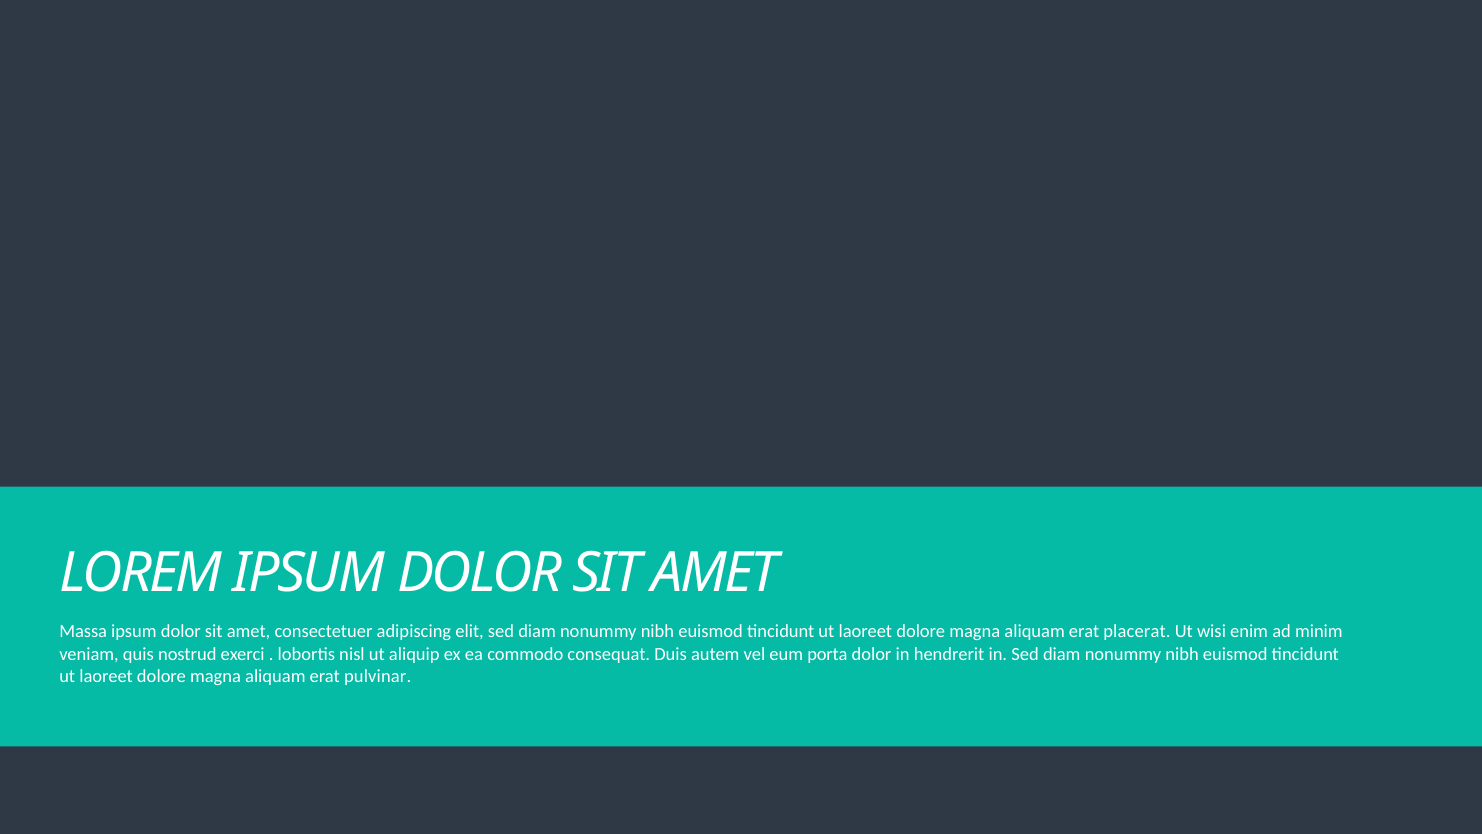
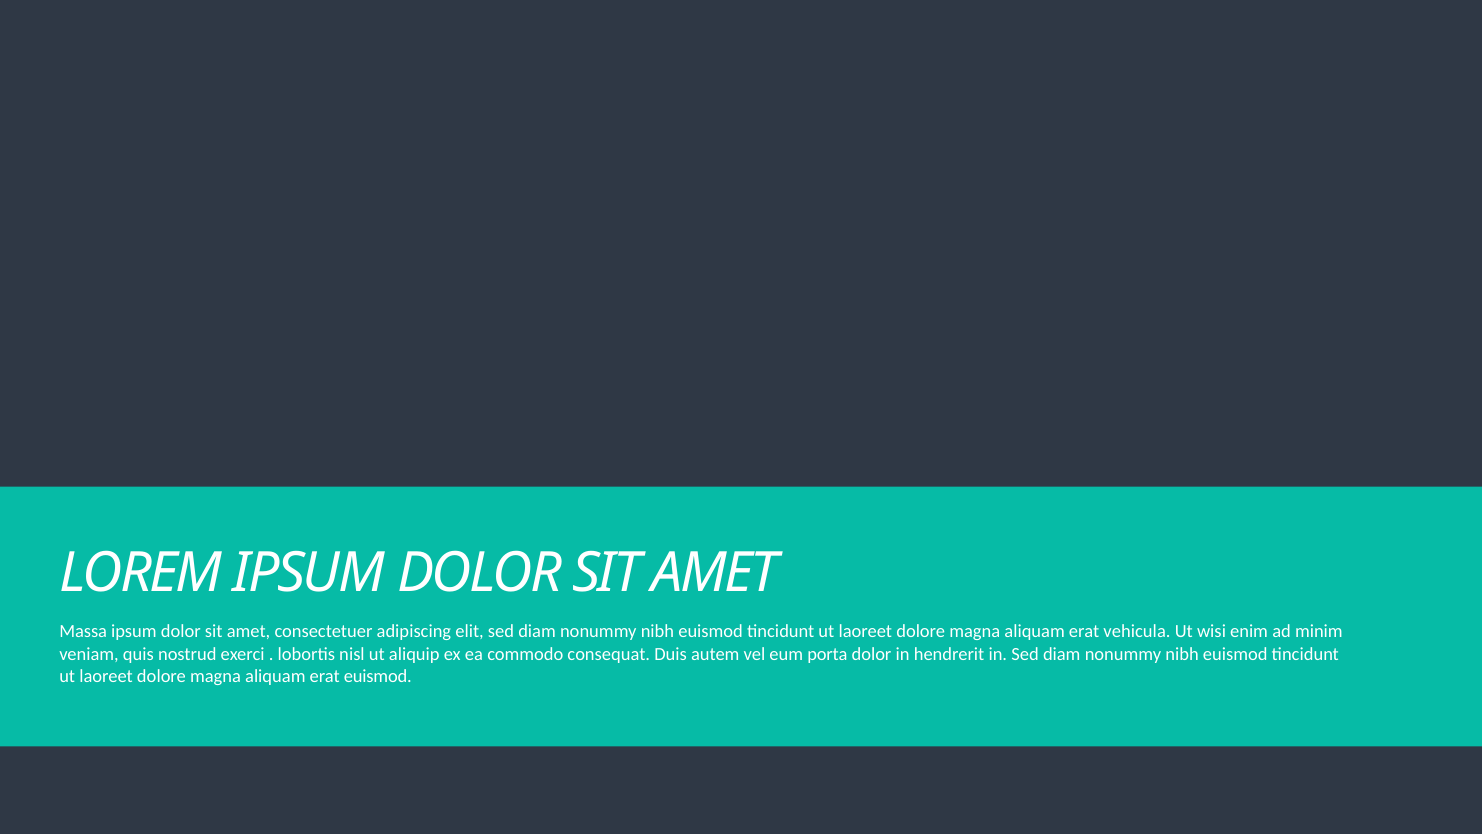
placerat: placerat -> vehicula
erat pulvinar: pulvinar -> euismod
